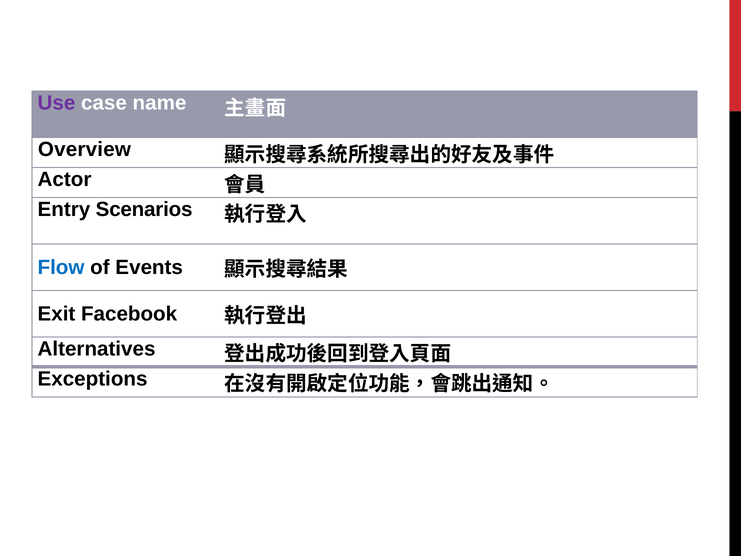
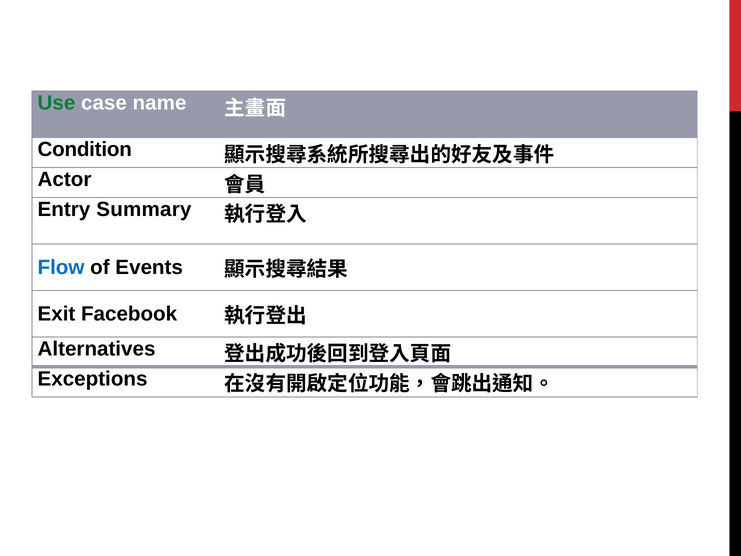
Use colour: purple -> green
Overview: Overview -> Condition
Scenarios: Scenarios -> Summary
